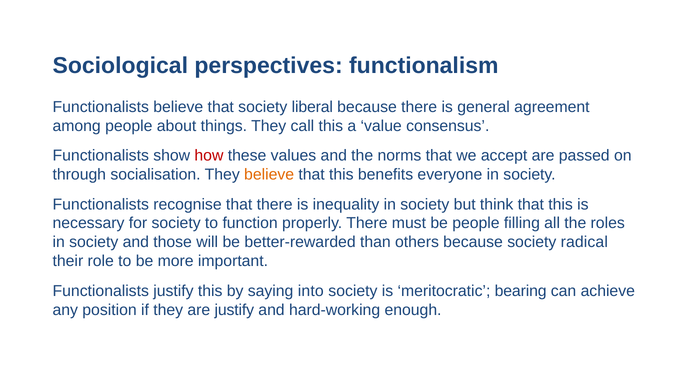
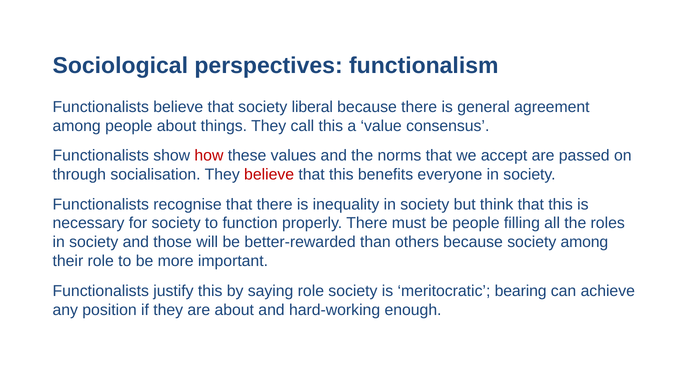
believe at (269, 175) colour: orange -> red
society radical: radical -> among
saying into: into -> role
are justify: justify -> about
